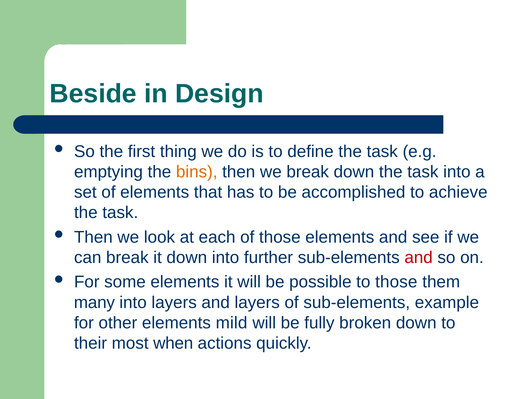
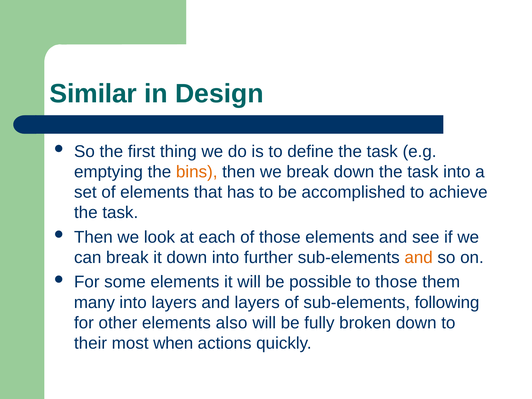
Beside: Beside -> Similar
and at (419, 258) colour: red -> orange
example: example -> following
mild: mild -> also
